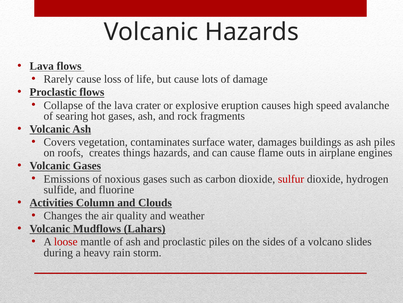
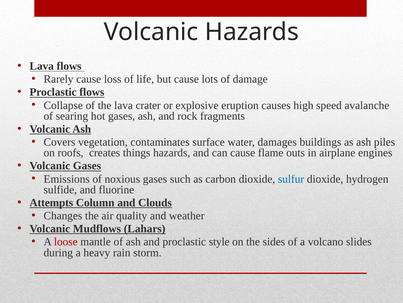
sulfur colour: red -> blue
Activities: Activities -> Attempts
proclastic piles: piles -> style
